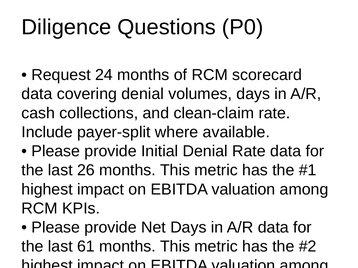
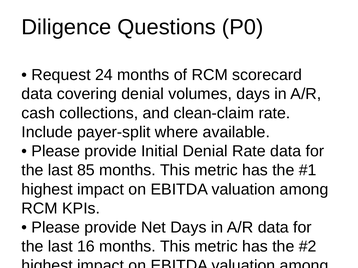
26: 26 -> 85
61: 61 -> 16
